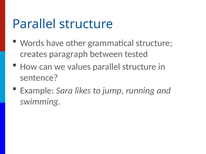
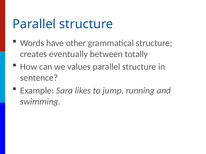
paragraph: paragraph -> eventually
tested: tested -> totally
